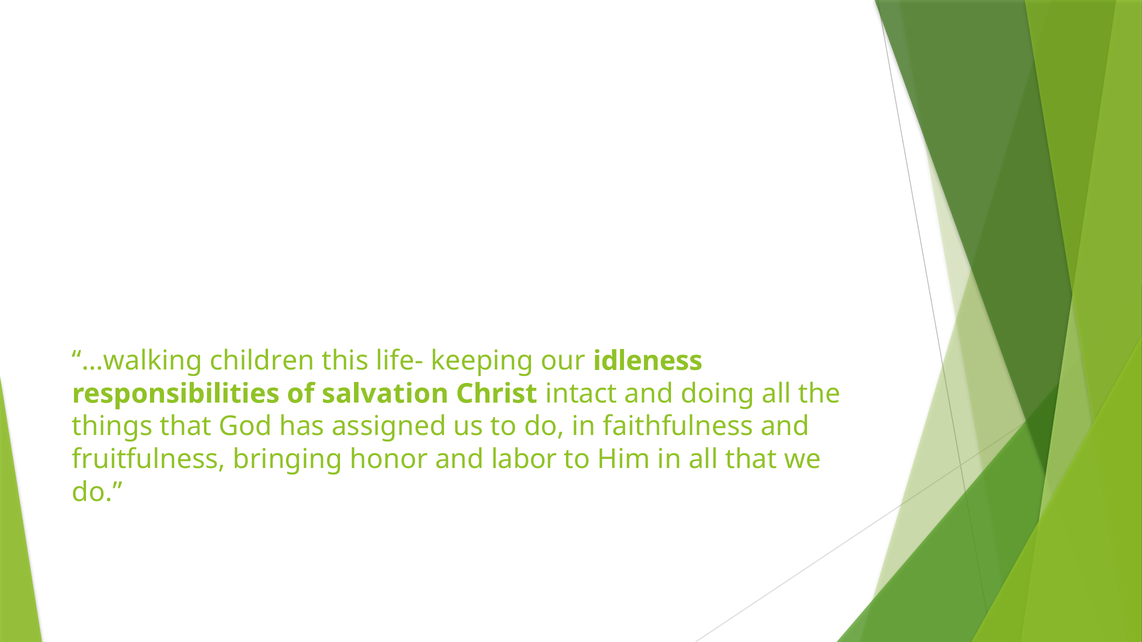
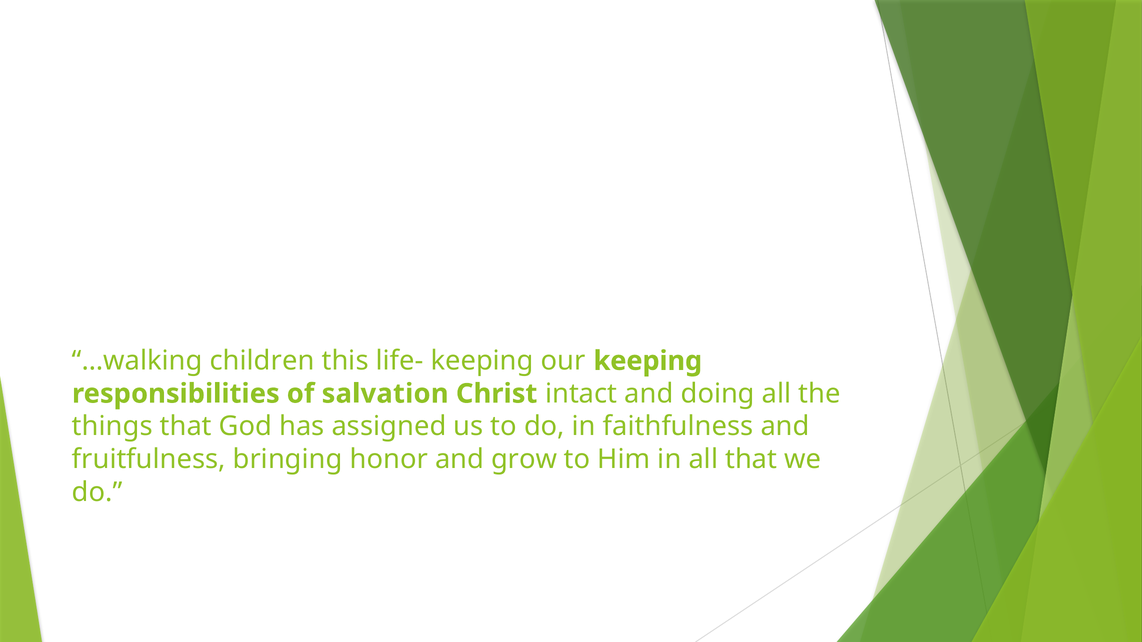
our idleness: idleness -> keeping
labor: labor -> grow
